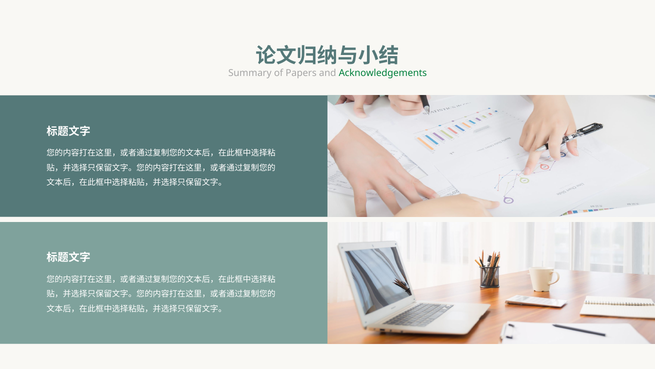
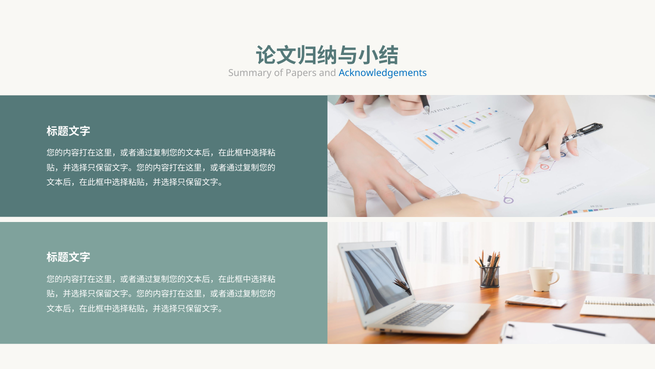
Acknowledgements colour: green -> blue
